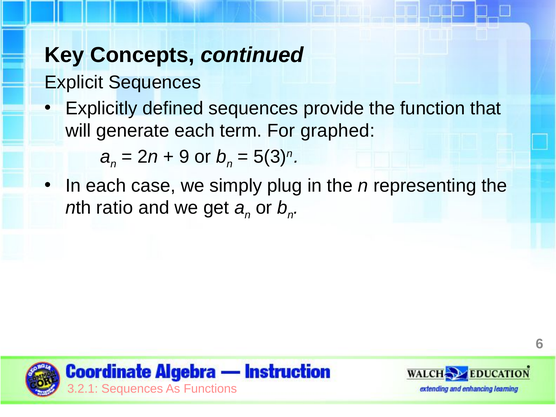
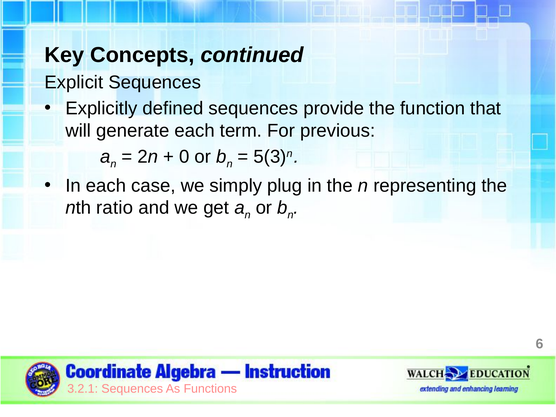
graphed: graphed -> previous
9: 9 -> 0
